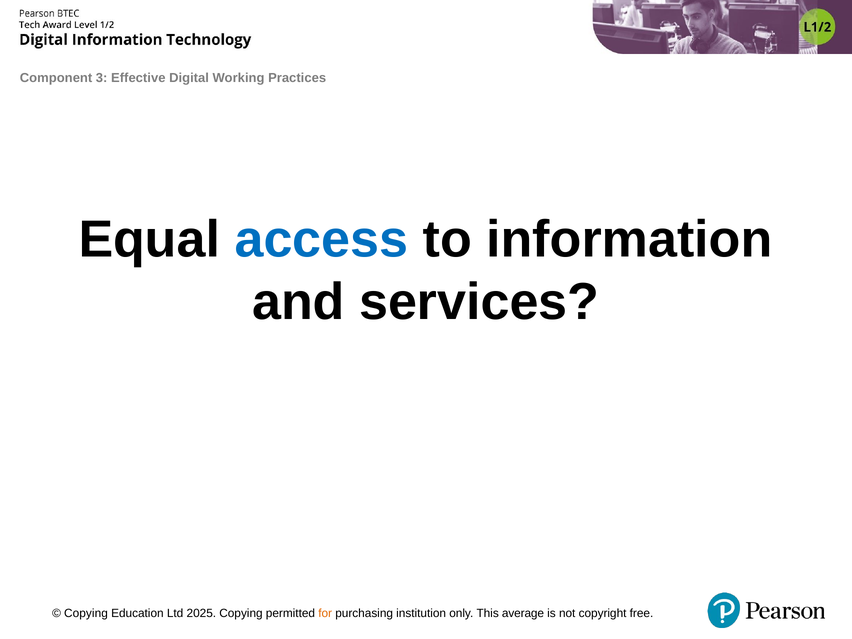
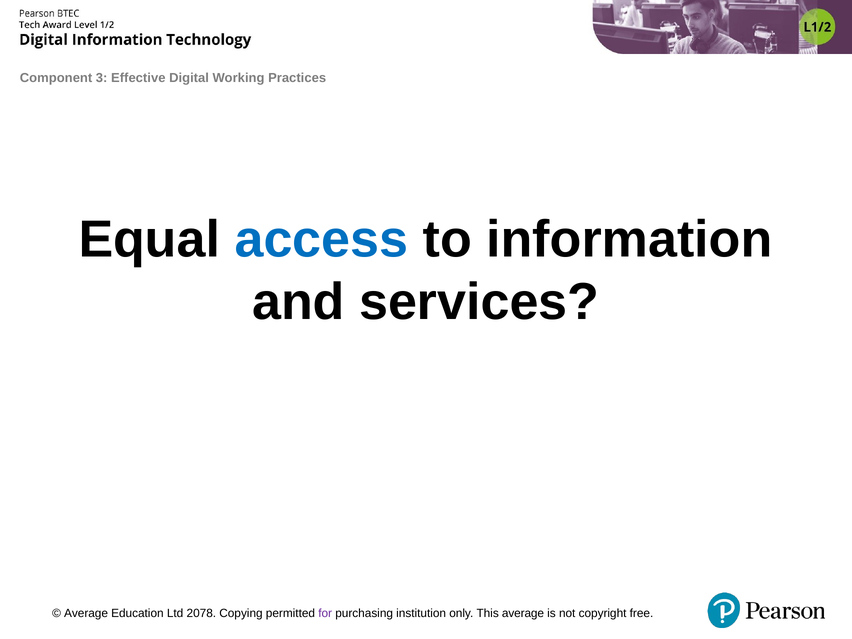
Copying at (86, 613): Copying -> Average
2025: 2025 -> 2078
for colour: orange -> purple
